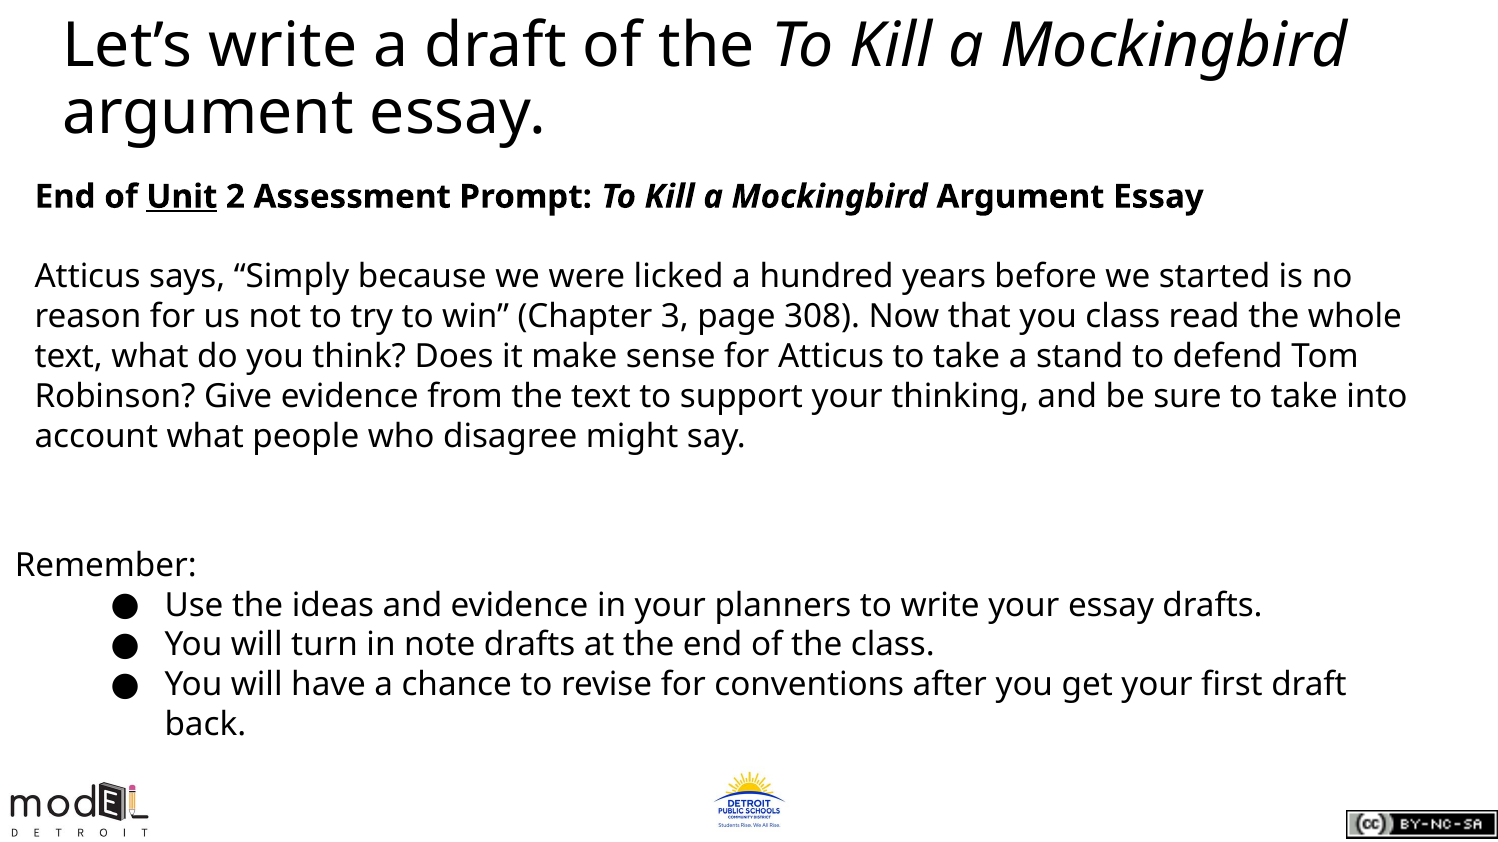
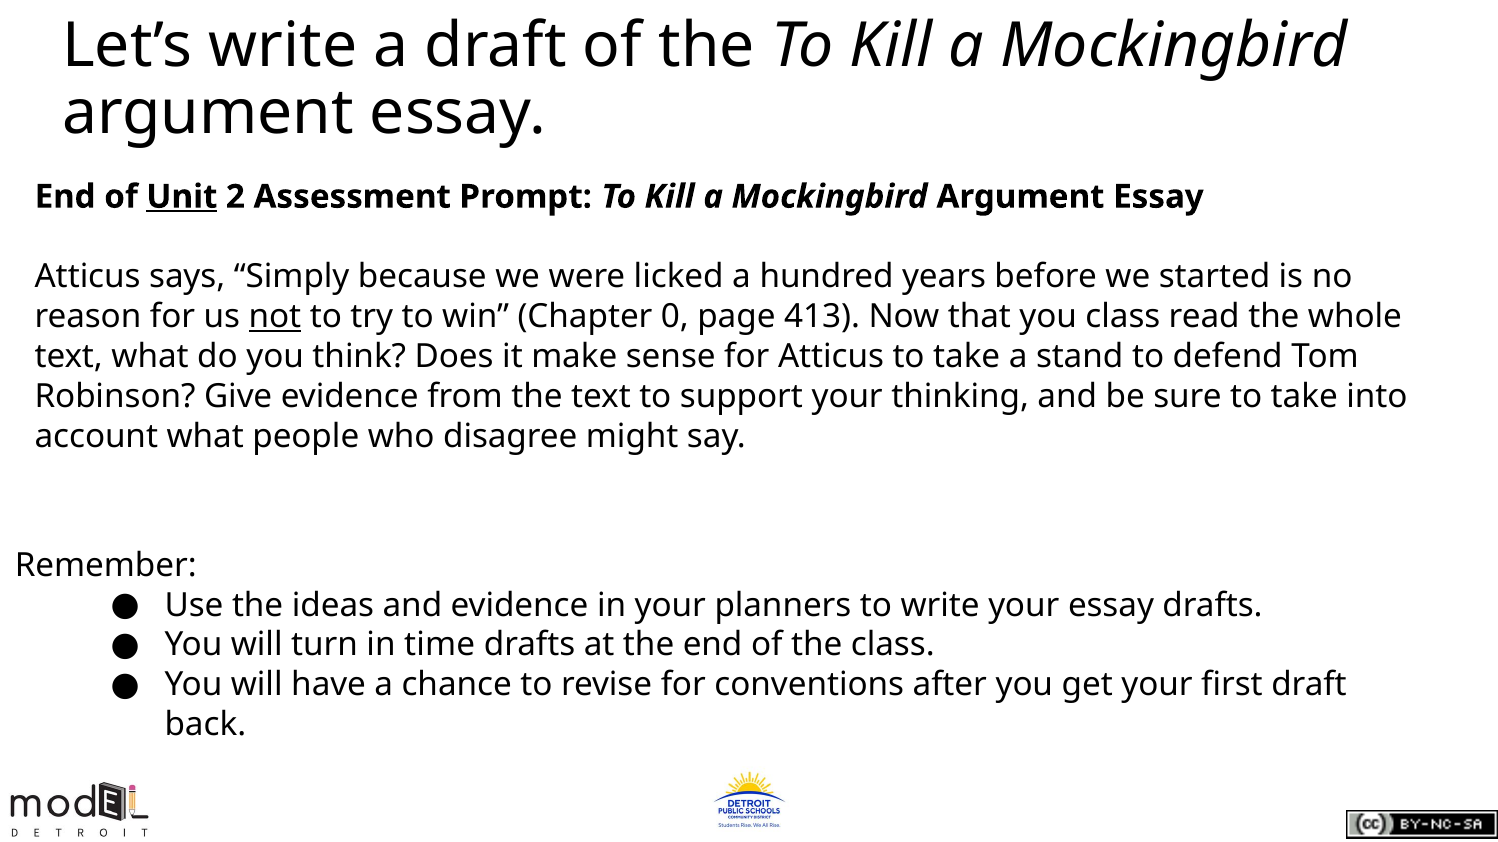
not underline: none -> present
3: 3 -> 0
308: 308 -> 413
note: note -> time
